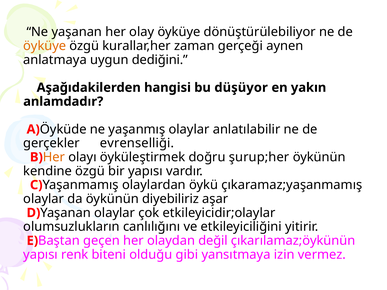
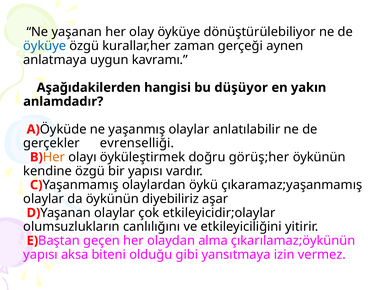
öyküye at (45, 46) colour: orange -> blue
dediğini: dediğini -> kavramı
şurup;her: şurup;her -> görüş;her
değil: değil -> alma
renk: renk -> aksa
